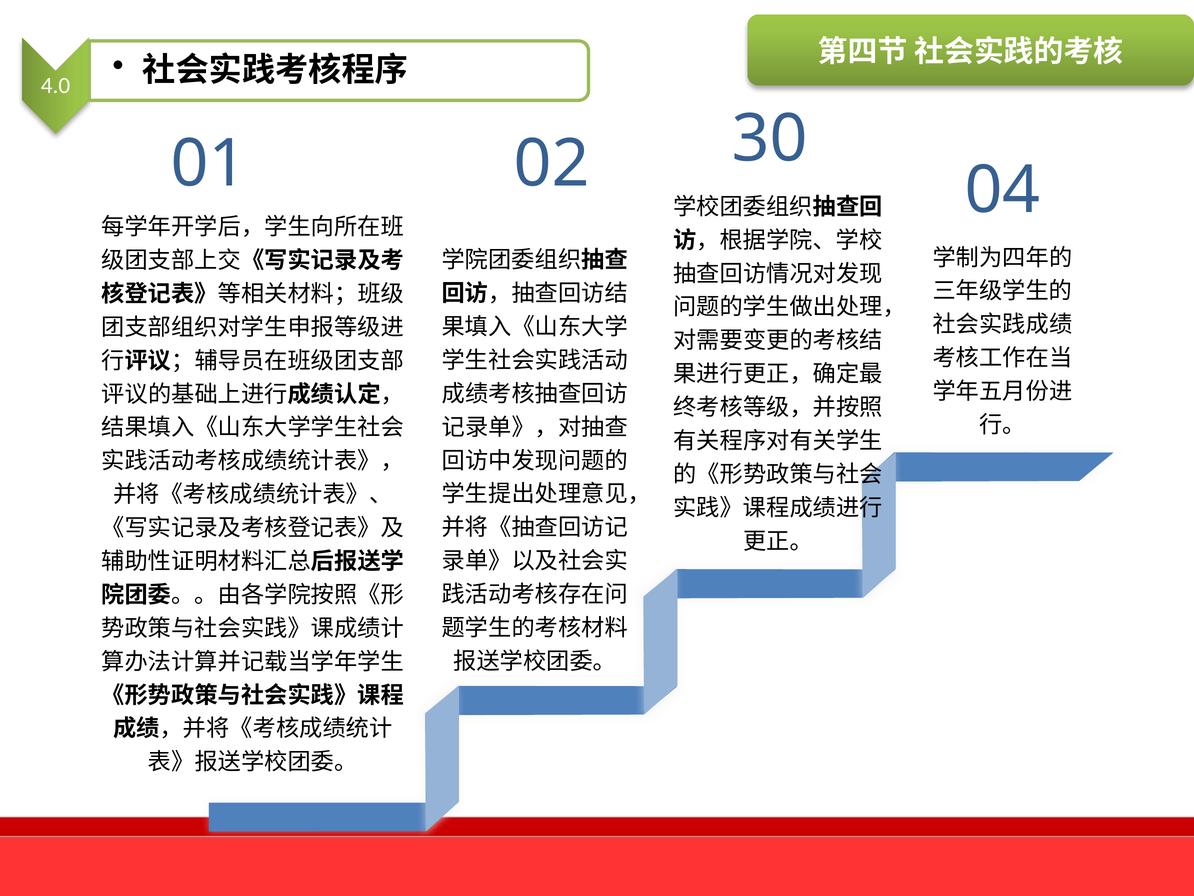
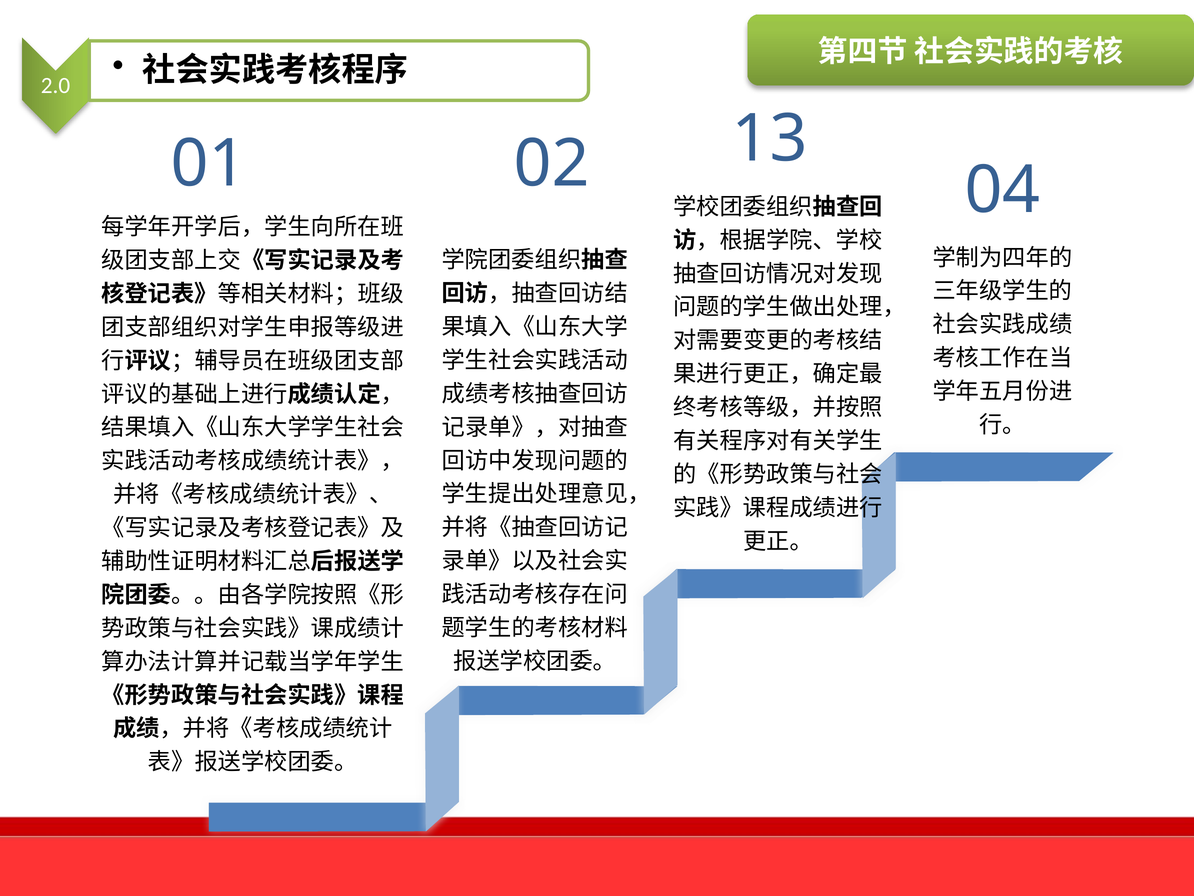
4.0: 4.0 -> 2.0
30: 30 -> 13
